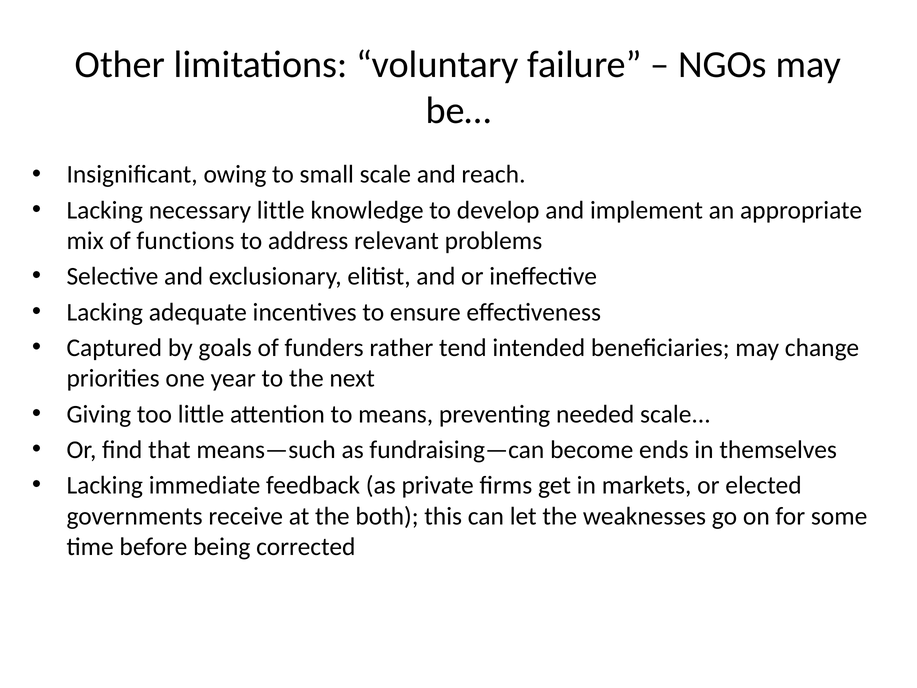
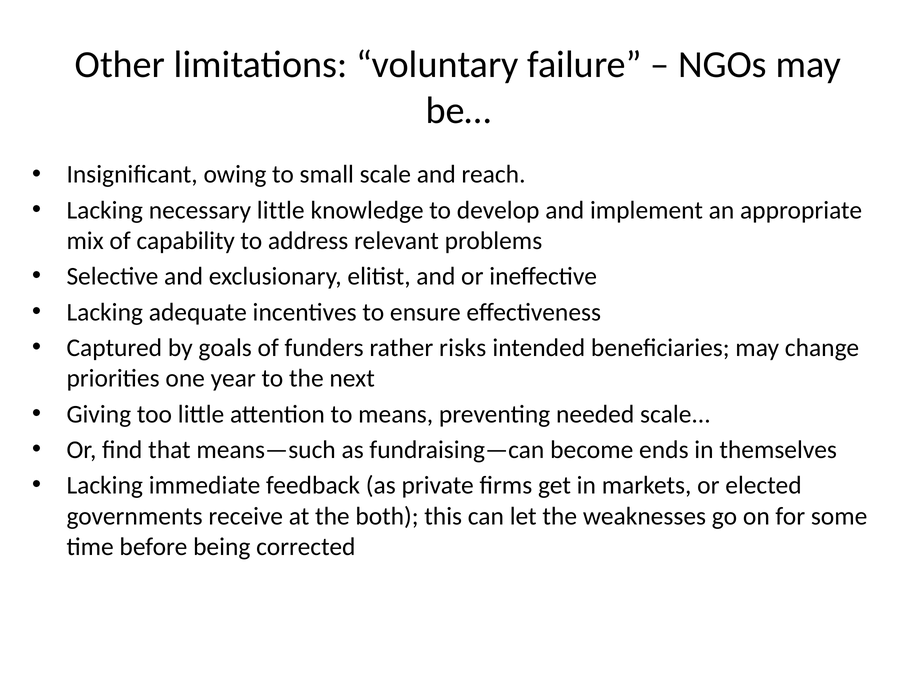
functions: functions -> capability
tend: tend -> risks
